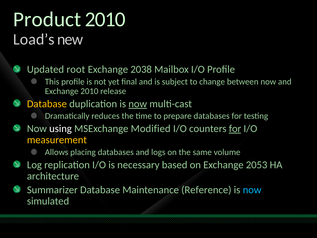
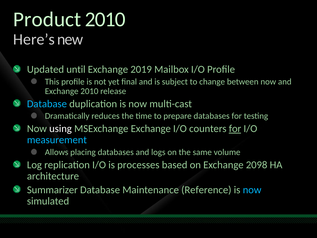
Load’s: Load’s -> Here’s
root: root -> until
2038: 2038 -> 2019
Database at (47, 104) colour: yellow -> light blue
now at (138, 104) underline: present -> none
MSExchange Modified: Modified -> Exchange
measurement colour: yellow -> light blue
necessary: necessary -> processes
2053: 2053 -> 2098
